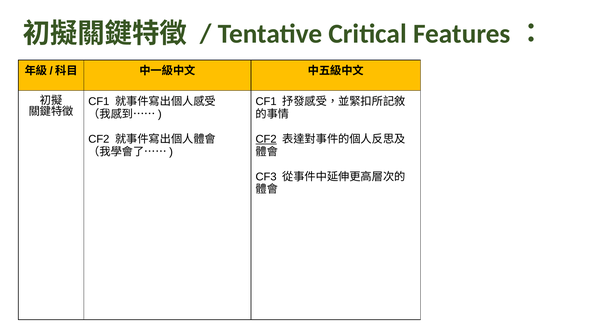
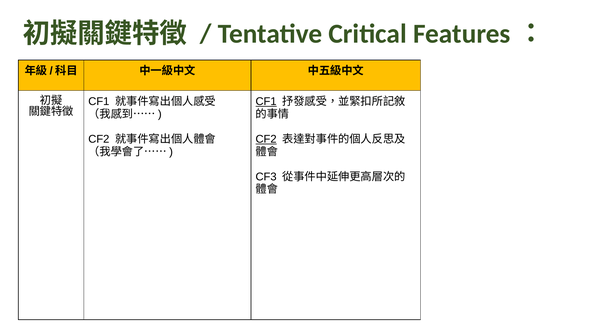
CF1 at (266, 101) underline: none -> present
